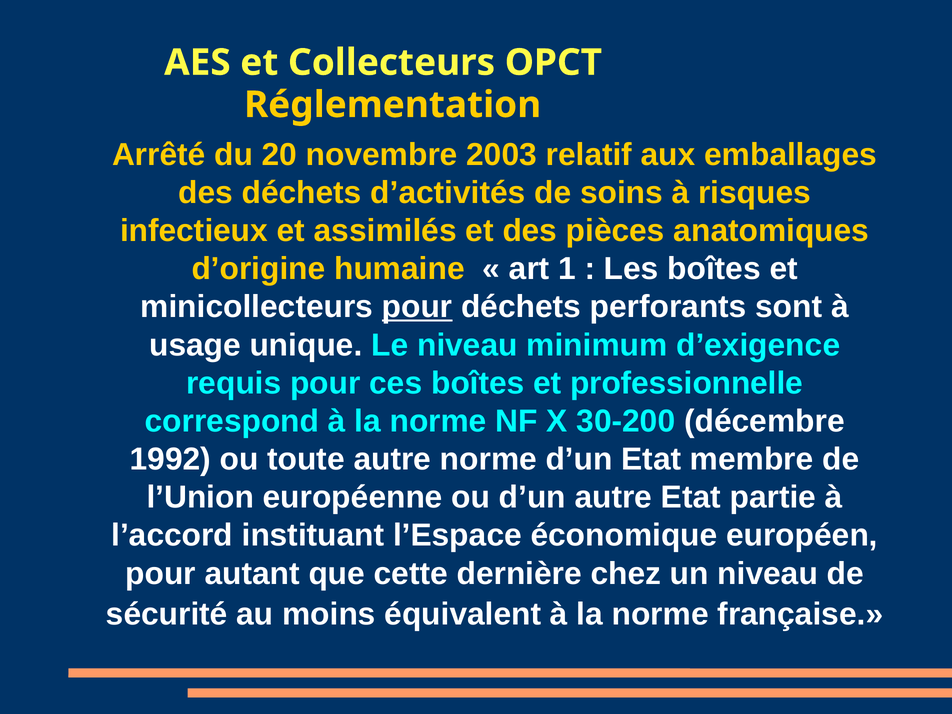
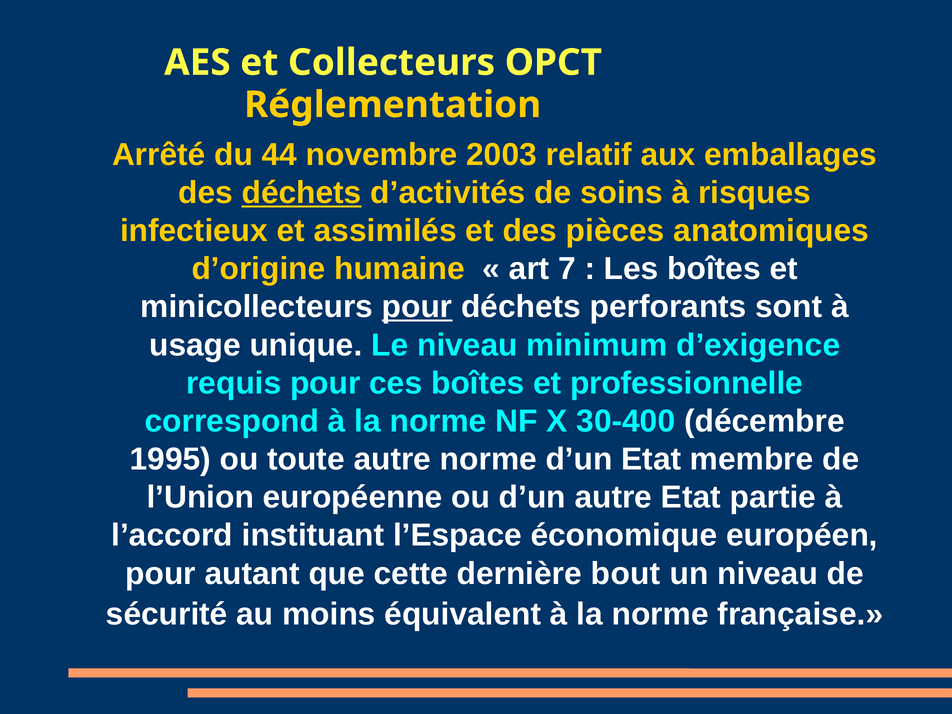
20: 20 -> 44
déchets at (302, 193) underline: none -> present
1: 1 -> 7
30-200: 30-200 -> 30-400
1992: 1992 -> 1995
chez: chez -> bout
